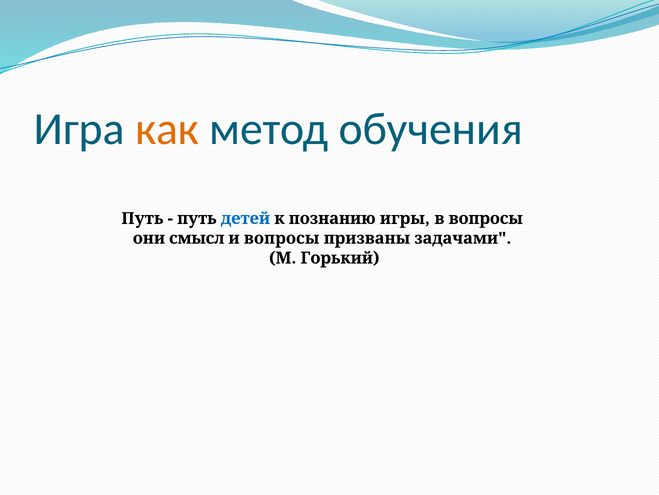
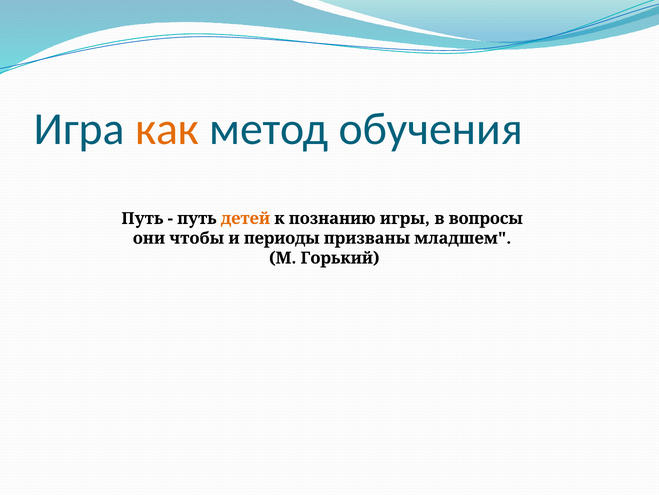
детей colour: blue -> orange
смысл: смысл -> чтобы
и вопросы: вопросы -> периоды
задачами: задачами -> младшем
